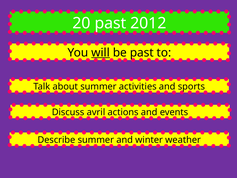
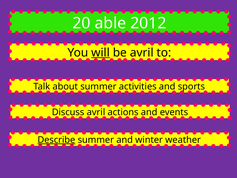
20 past: past -> able
be past: past -> avril
Describe underline: none -> present
